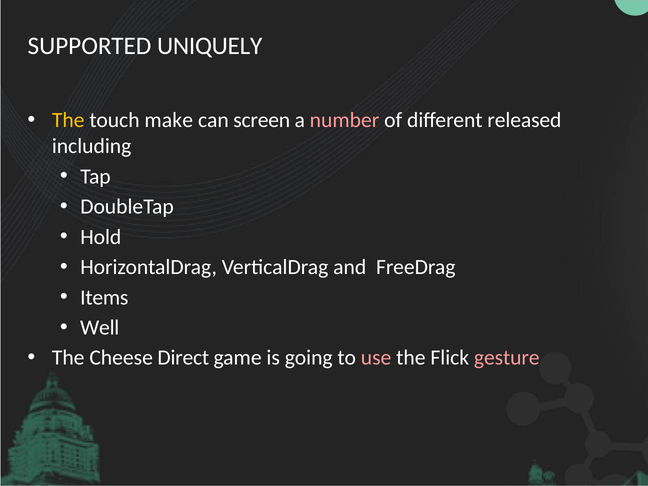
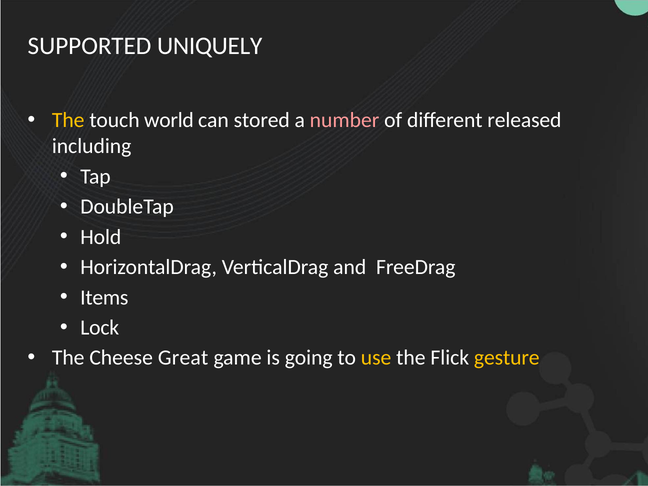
make: make -> world
screen: screen -> stored
Well: Well -> Lock
Direct: Direct -> Great
use colour: pink -> yellow
gesture colour: pink -> yellow
